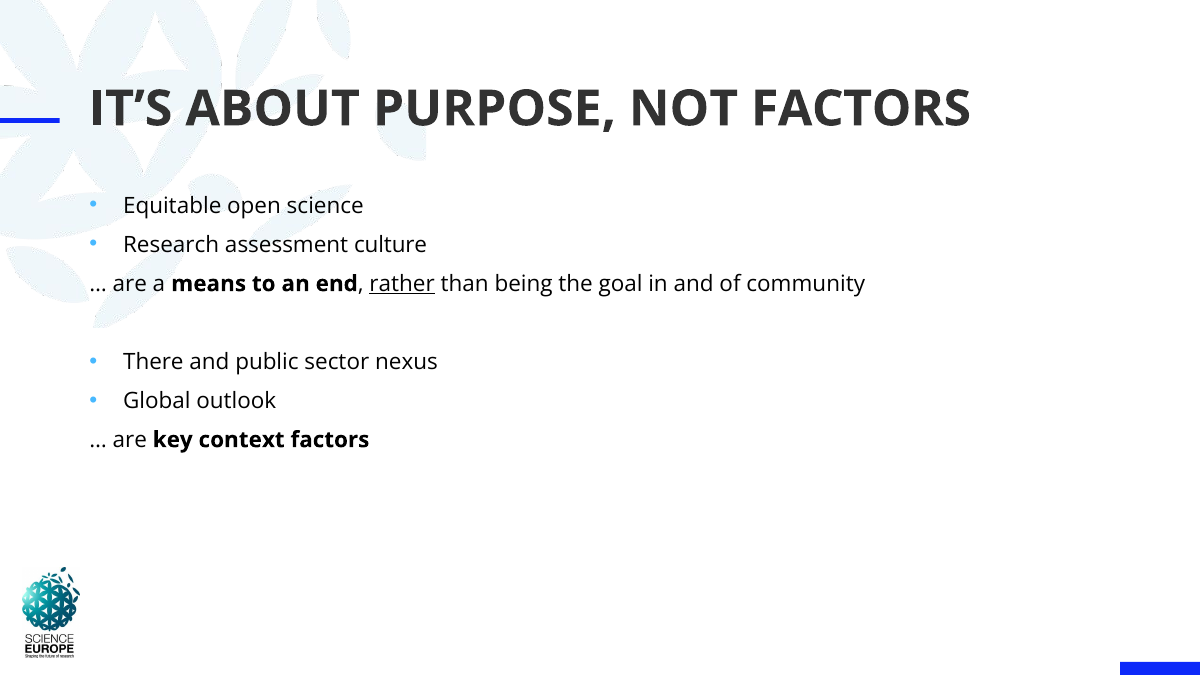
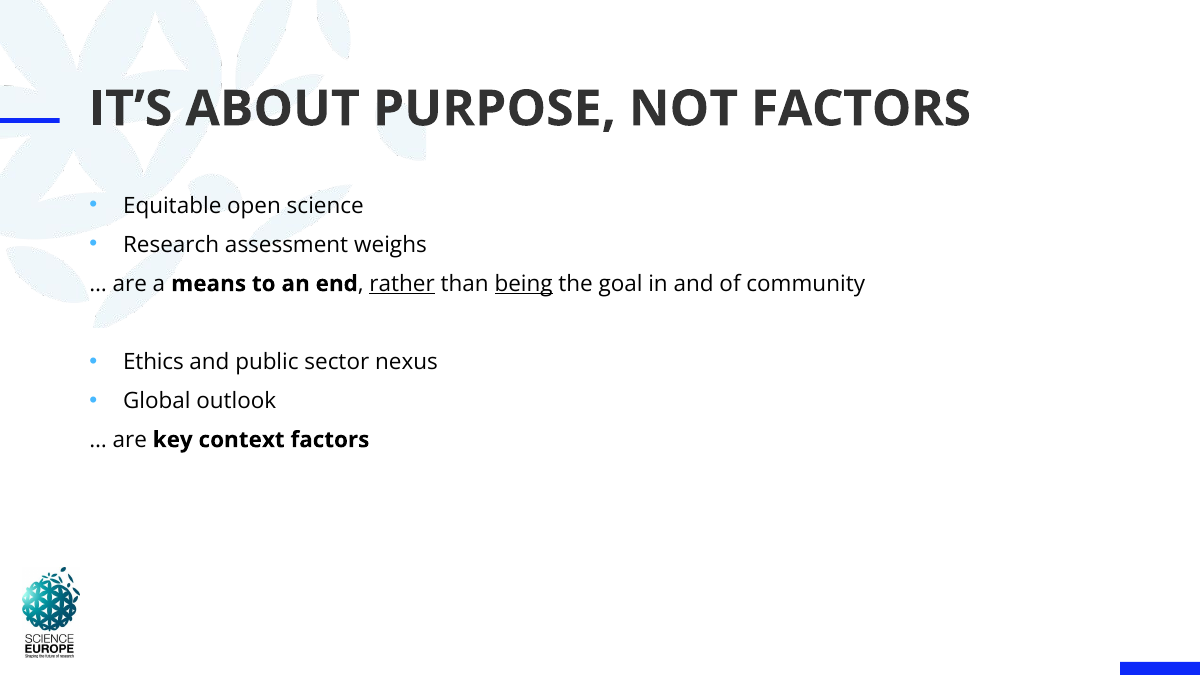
culture: culture -> weighs
being underline: none -> present
There: There -> Ethics
